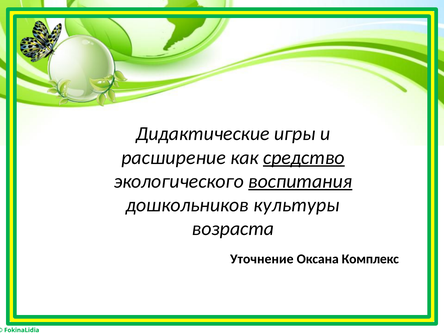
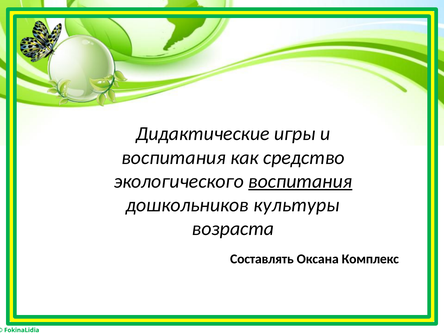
расширение at (174, 157): расширение -> воспитания
средство underline: present -> none
Уточнение: Уточнение -> Составлять
